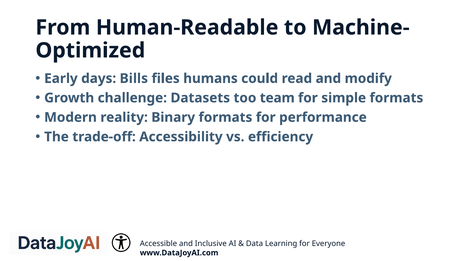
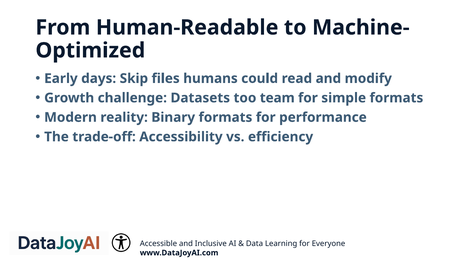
Bills: Bills -> Skip
